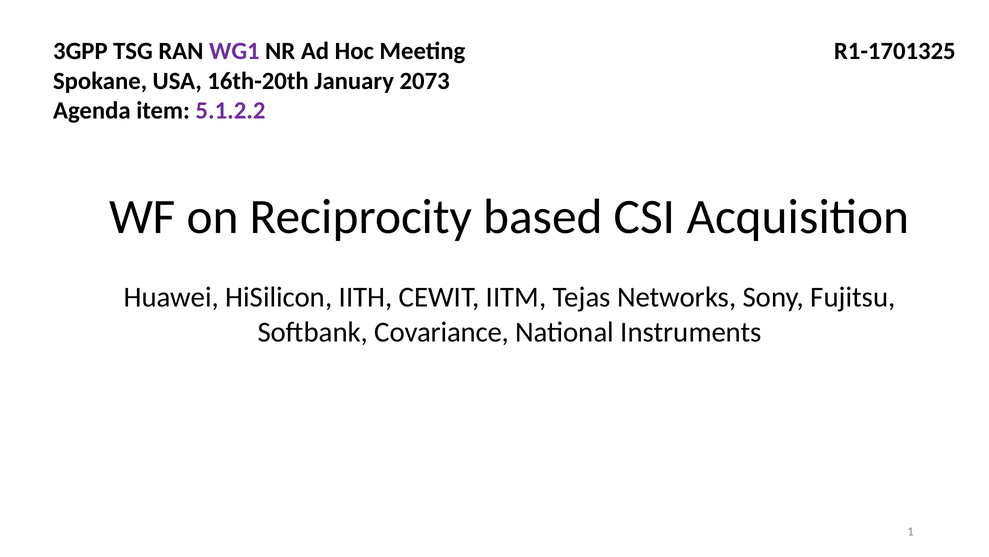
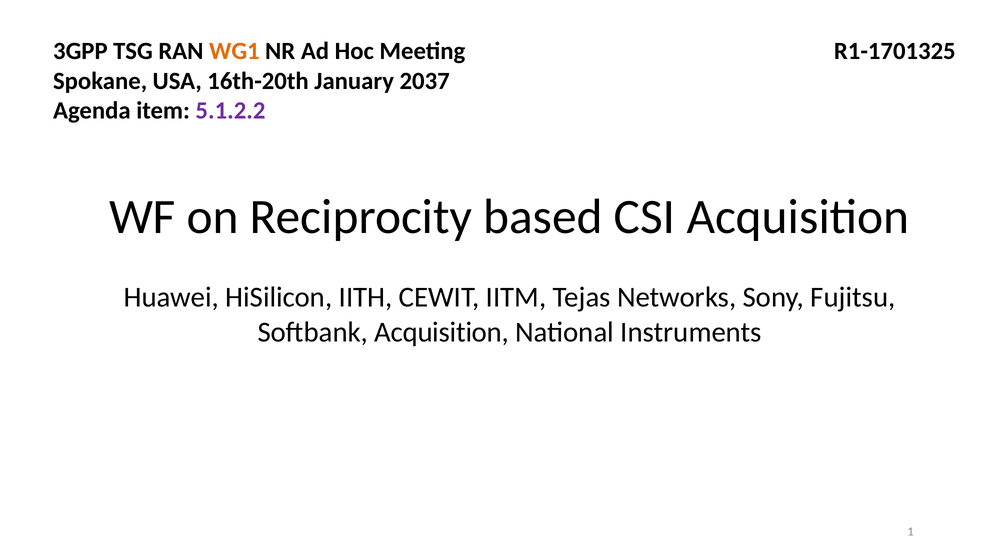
WG1 colour: purple -> orange
2073: 2073 -> 2037
Softbank Covariance: Covariance -> Acquisition
